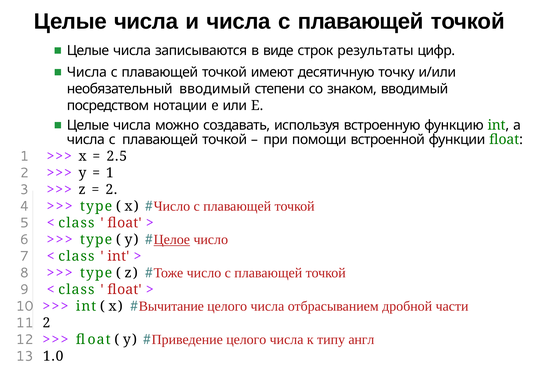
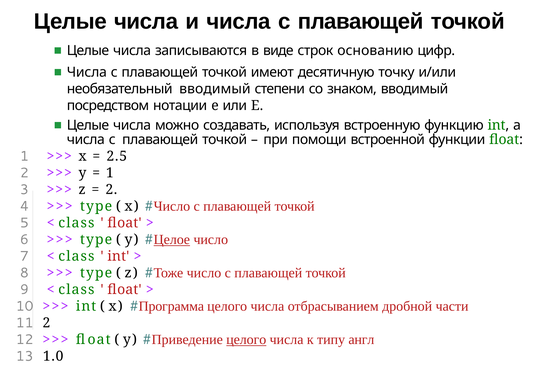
результаты: результаты -> основанию
Вычитание: Вычитание -> Программа
целого at (246, 340) underline: none -> present
